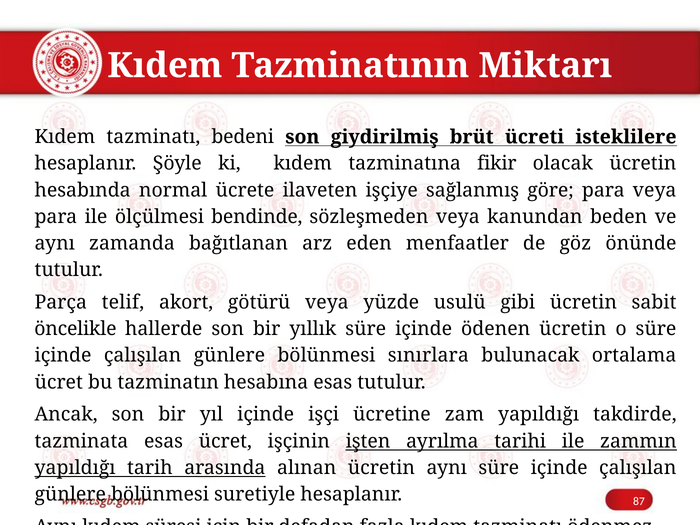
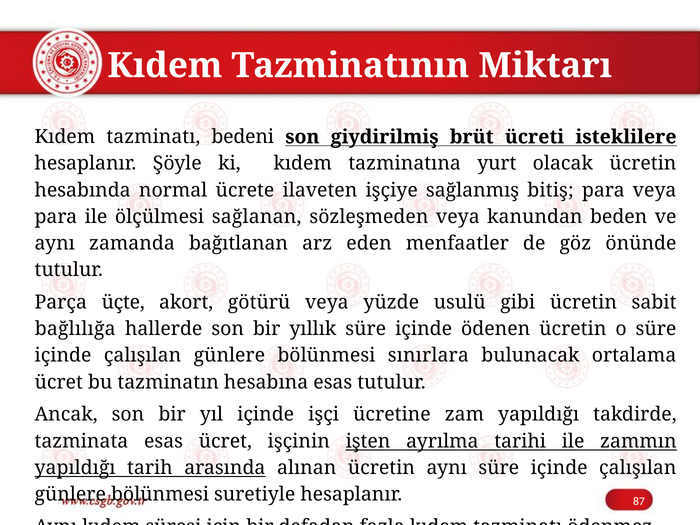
fikir: fikir -> yurt
göre: göre -> bitiş
bendinde: bendinde -> sağlanan
telif: telif -> üçte
öncelikle: öncelikle -> bağlılığa
